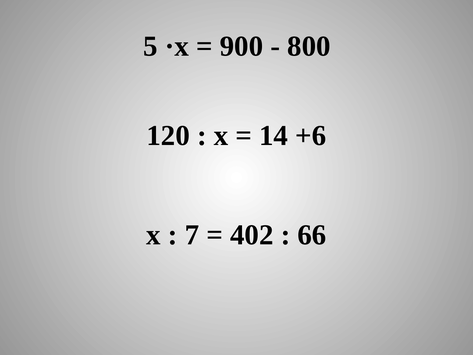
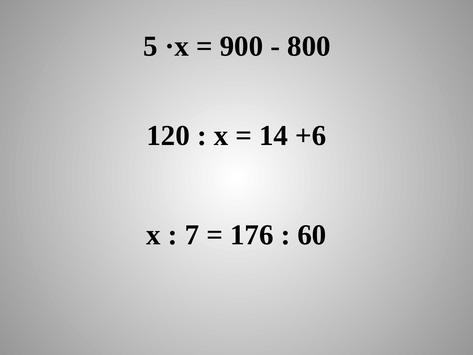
402: 402 -> 176
66: 66 -> 60
